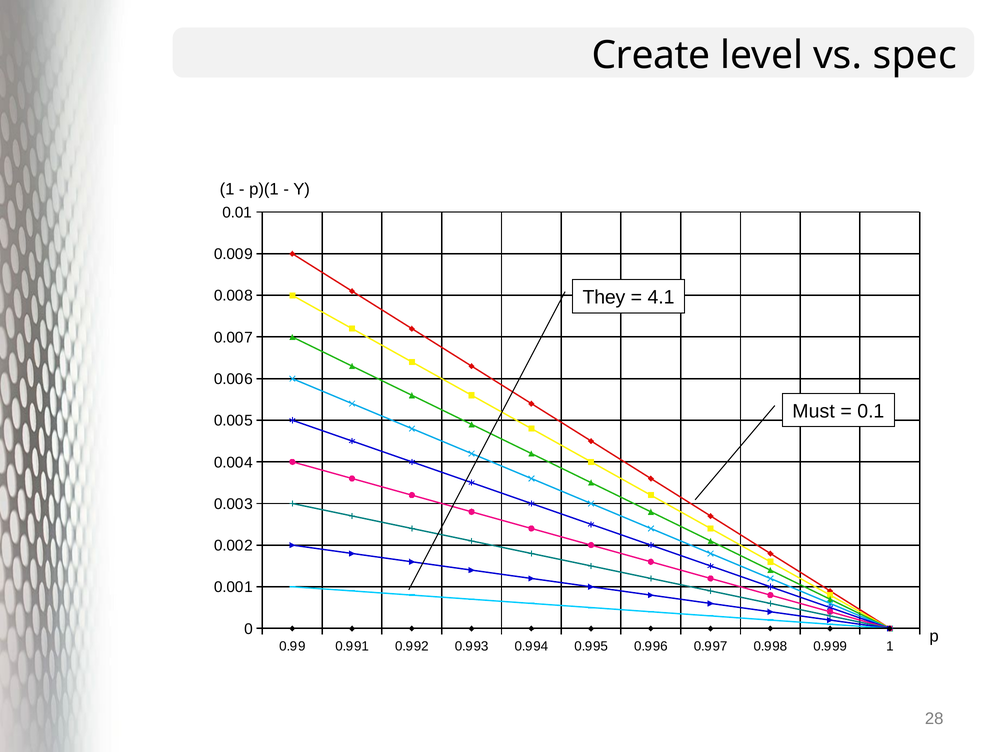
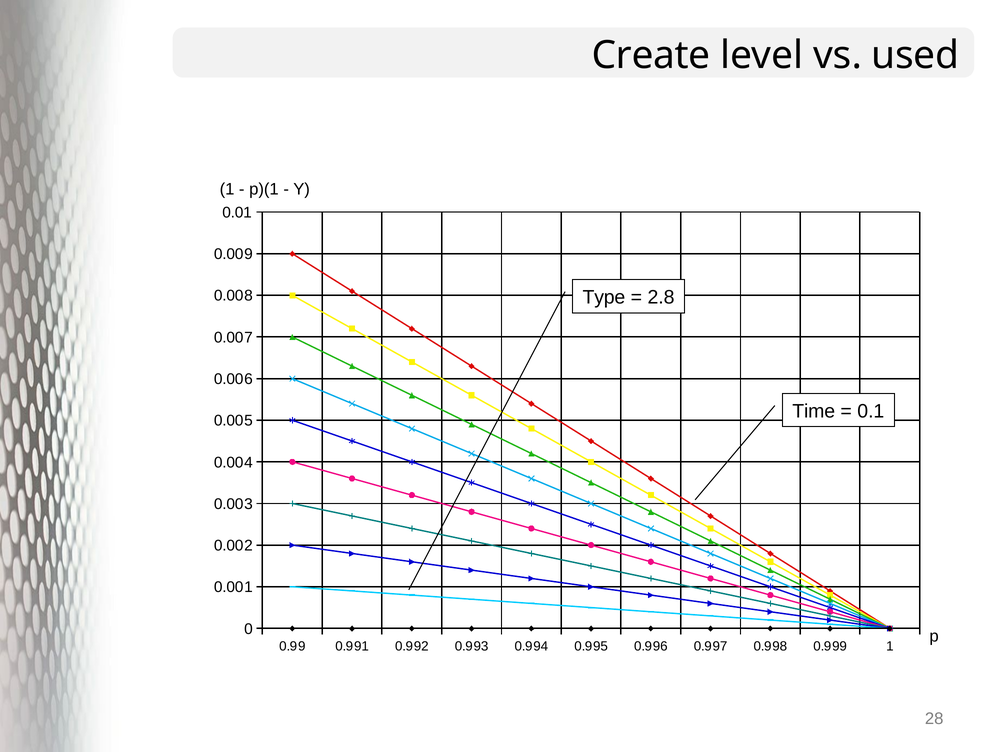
spec: spec -> used
They: They -> Type
4.1: 4.1 -> 2.8
Must: Must -> Time
